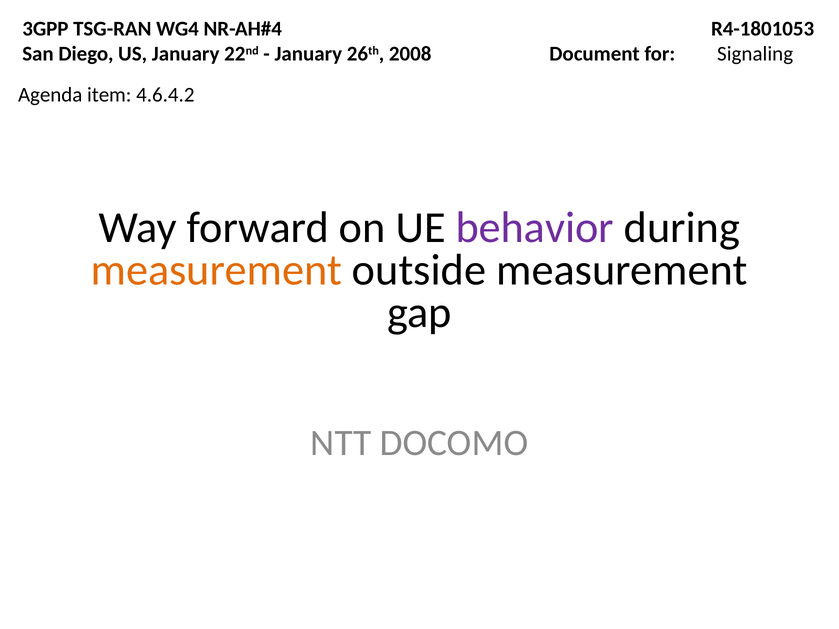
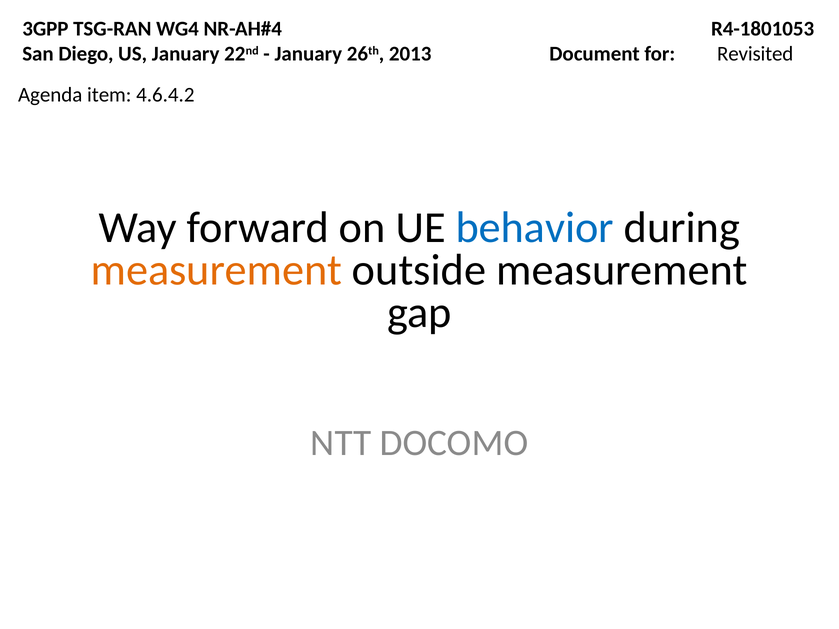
2008: 2008 -> 2013
Signaling: Signaling -> Revisited
behavior colour: purple -> blue
